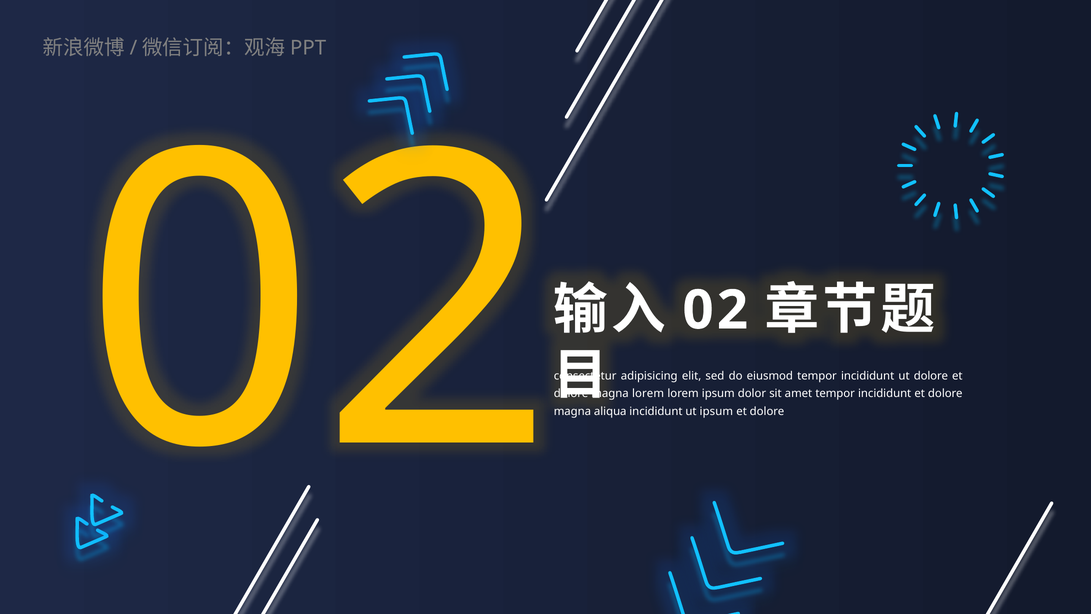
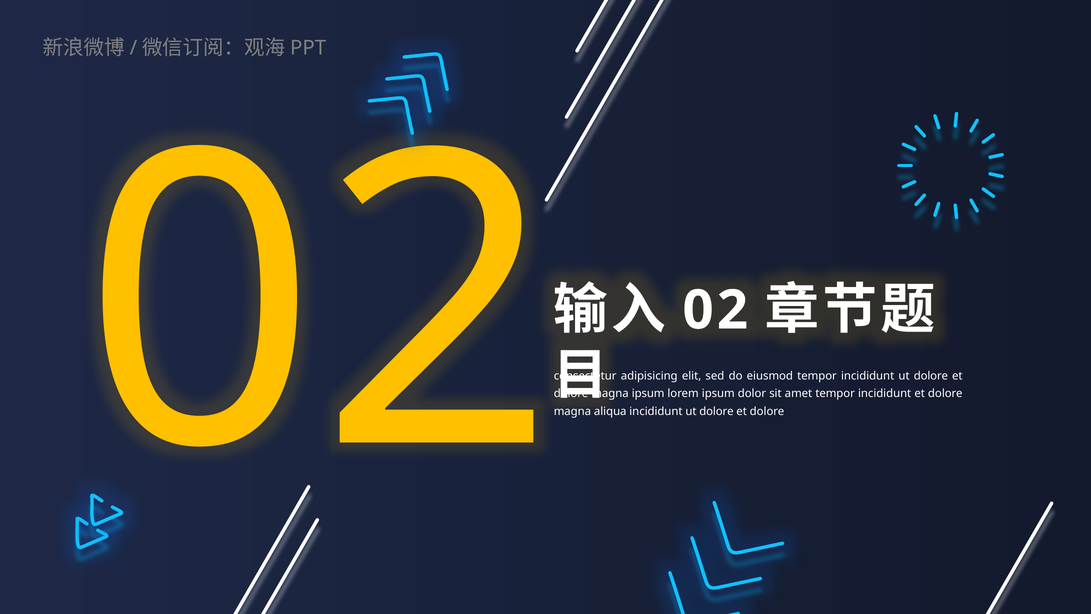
lorem at (648, 393): lorem -> ipsum
aliqua incididunt ut ipsum: ipsum -> dolore
